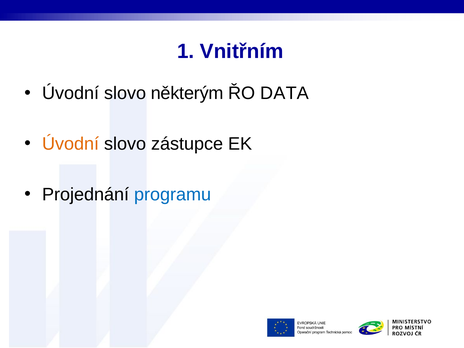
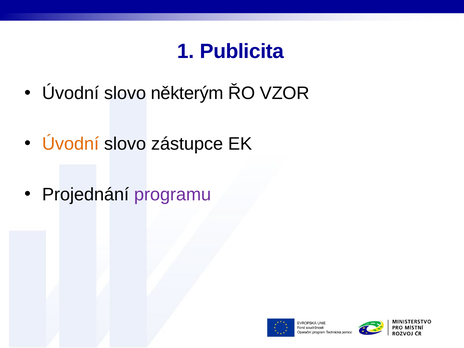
Vnitřním: Vnitřním -> Publicita
DATA: DATA -> VZOR
programu colour: blue -> purple
